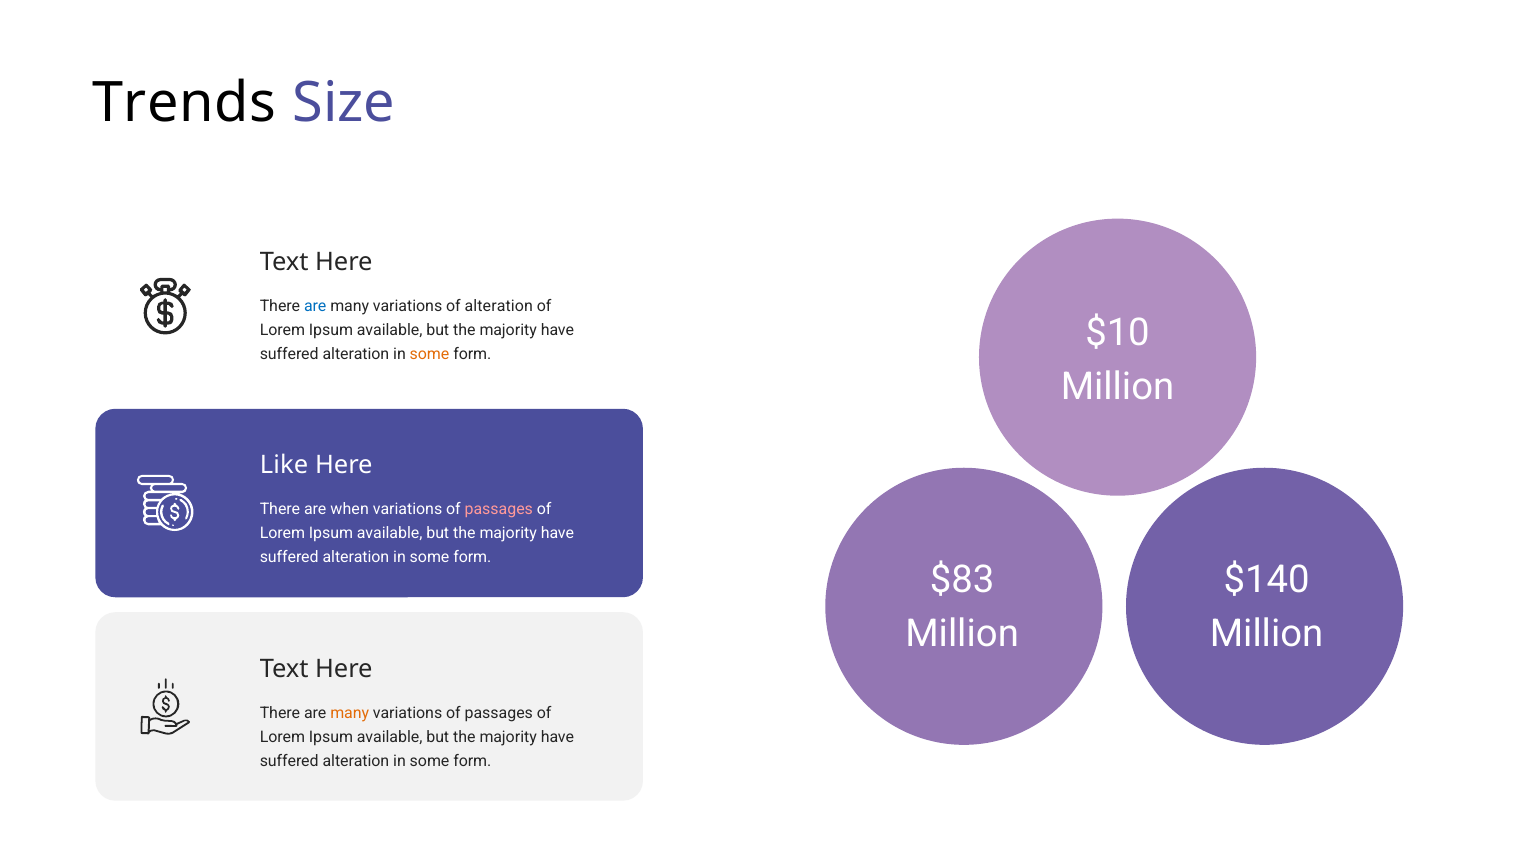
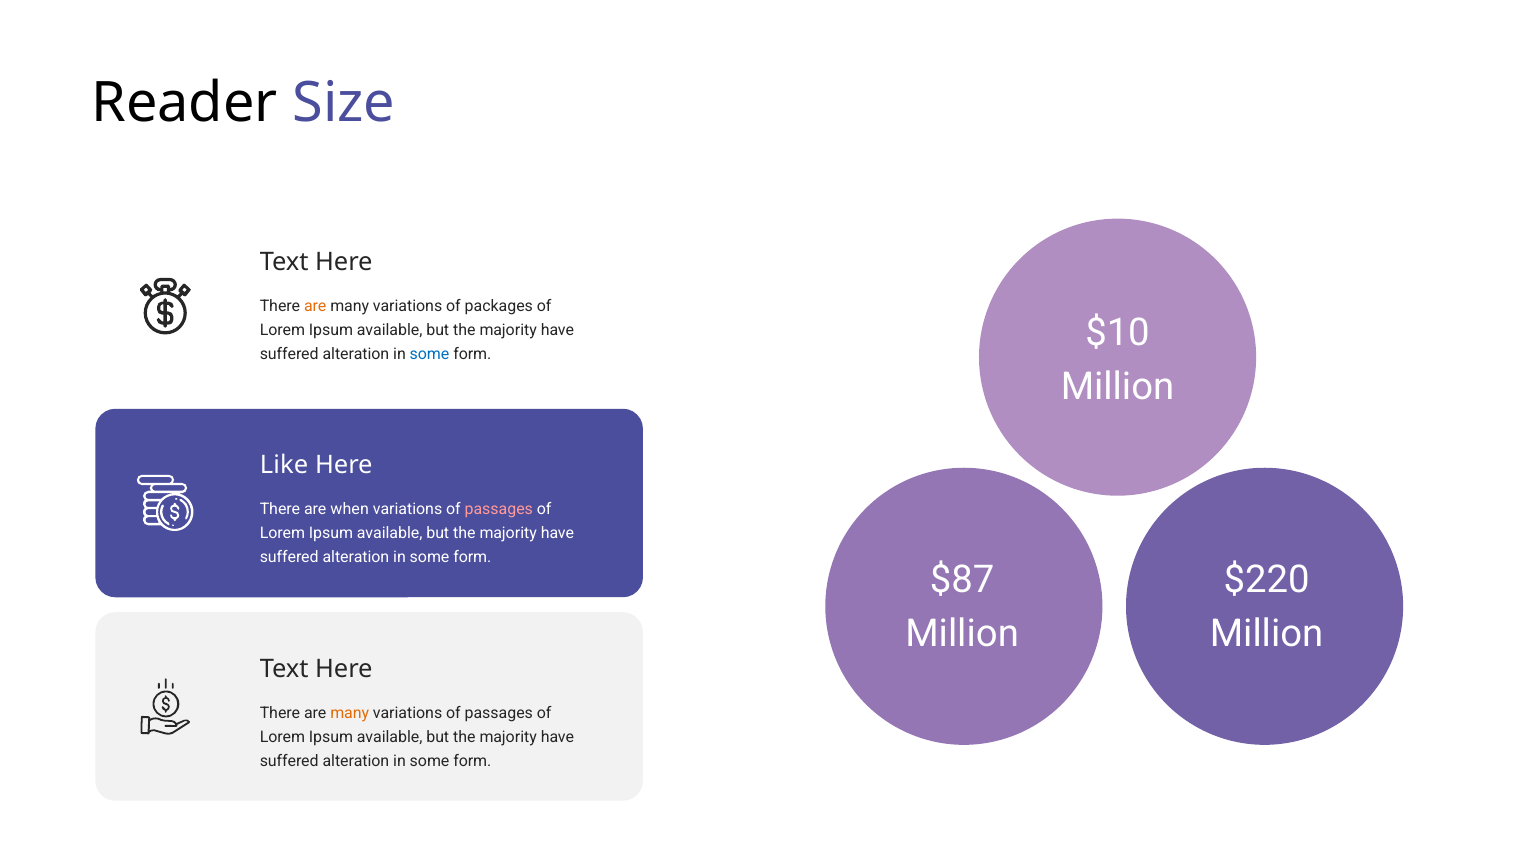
Trends: Trends -> Reader
are at (315, 306) colour: blue -> orange
of alteration: alteration -> packages
some at (430, 354) colour: orange -> blue
$83: $83 -> $87
$140: $140 -> $220
